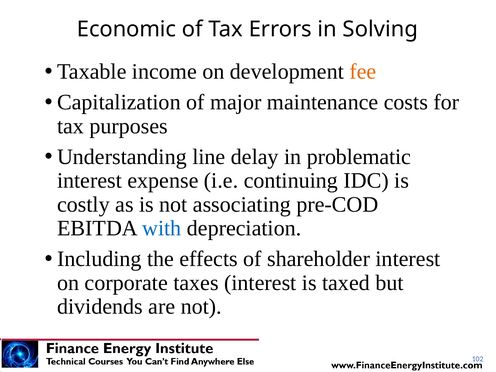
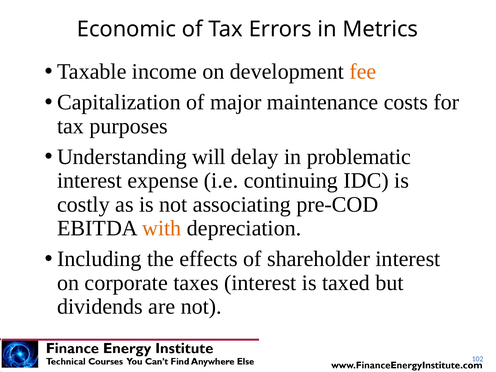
Solving: Solving -> Metrics
line: line -> will
with colour: blue -> orange
